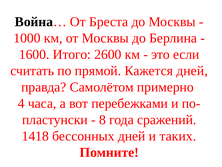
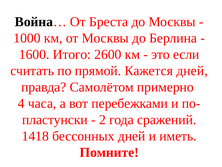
8: 8 -> 2
таких: таких -> иметь
